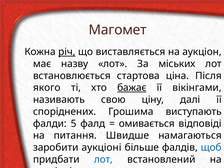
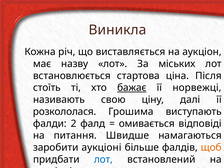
Магомет: Магомет -> Виникла
річ underline: present -> none
якого: якого -> стоїть
вікінгами: вікінгами -> норвежці
споріднених: споріднених -> розкололася
5: 5 -> 2
щоб colour: blue -> orange
